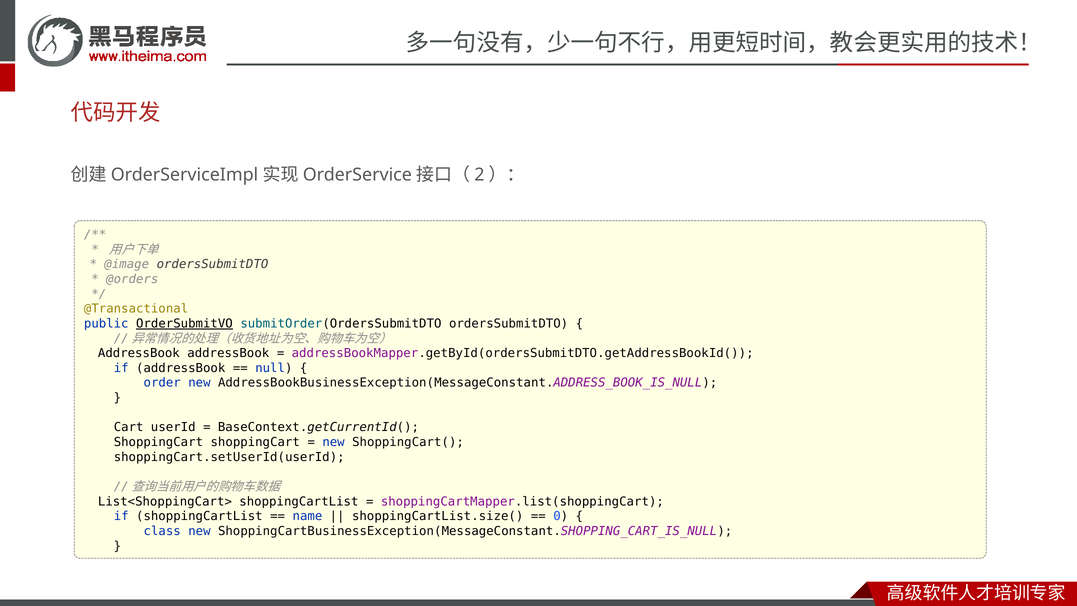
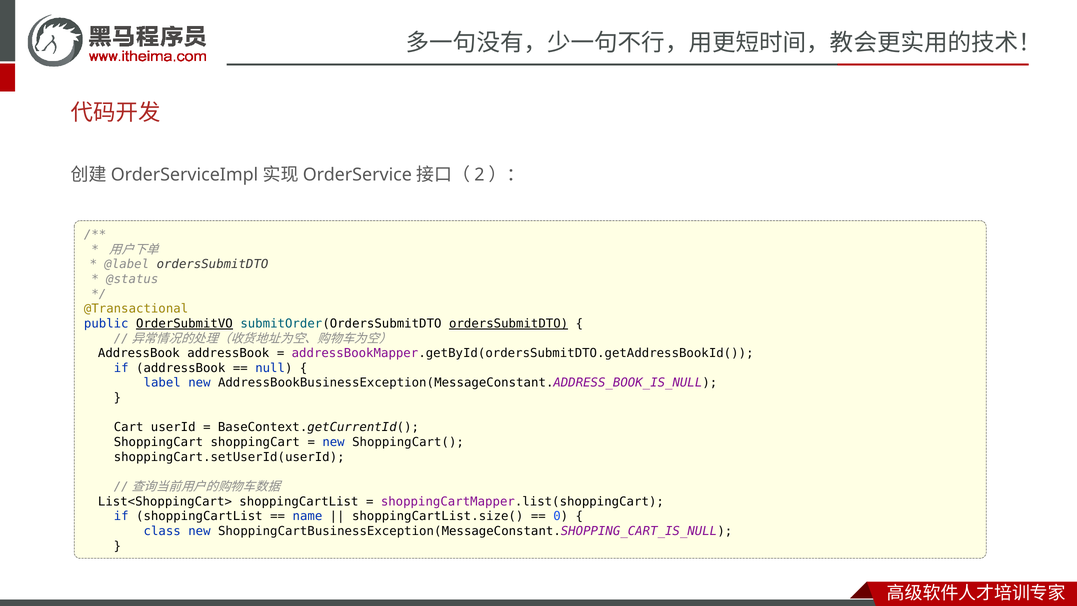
@image: @image -> @label
@orders: @orders -> @status
ordersSubmitDTO at (509, 324) underline: none -> present
order: order -> label
